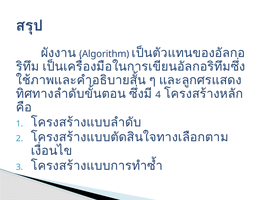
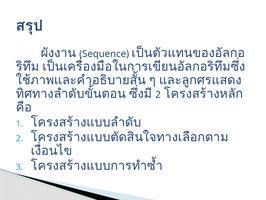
Algorithm: Algorithm -> Sequence
4 at (158, 94): 4 -> 2
